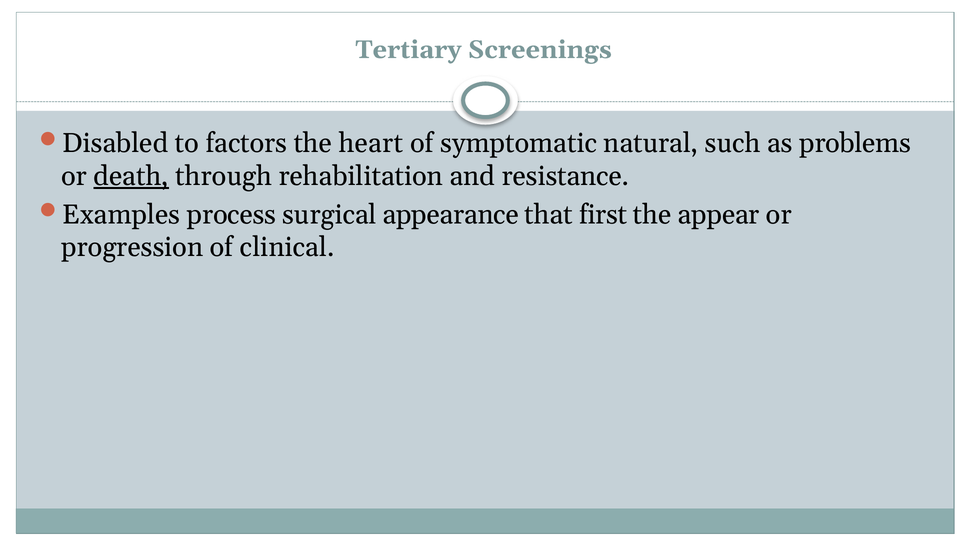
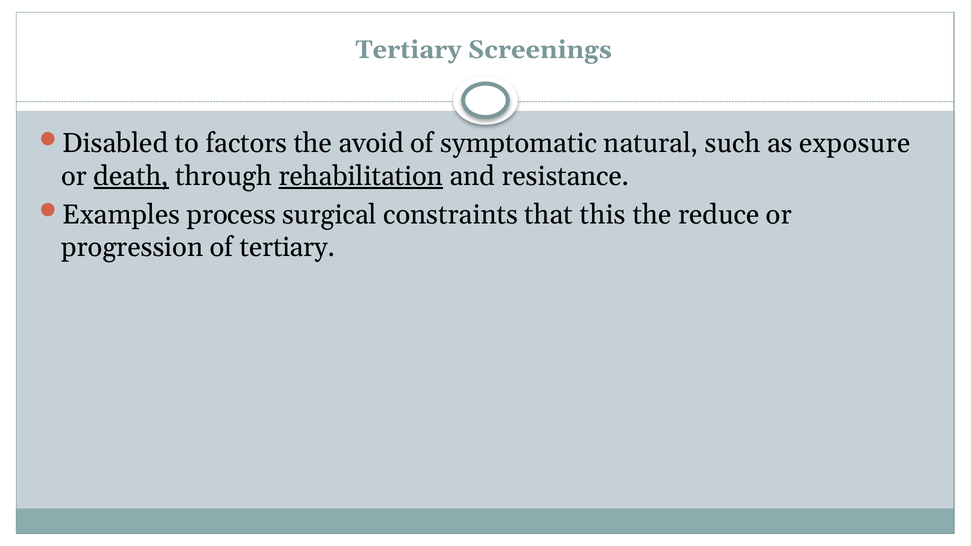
heart: heart -> avoid
problems: problems -> exposure
rehabilitation underline: none -> present
appearance: appearance -> constraints
first: first -> this
appear: appear -> reduce
of clinical: clinical -> tertiary
